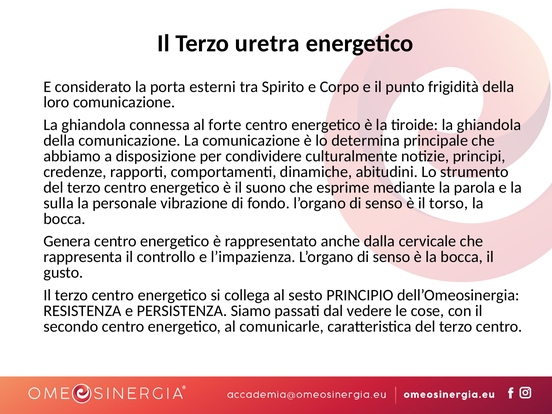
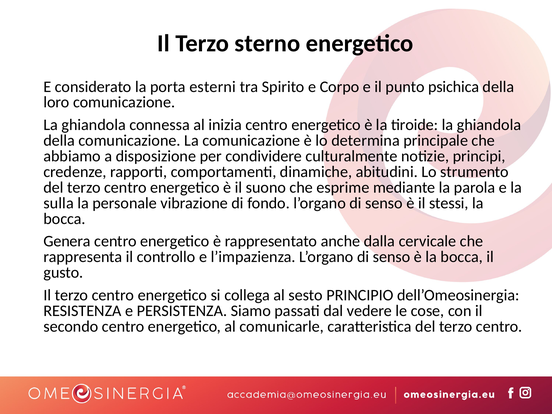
uretra: uretra -> sterno
frigidità: frigidità -> psichica
forte: forte -> inizia
torso: torso -> stessi
